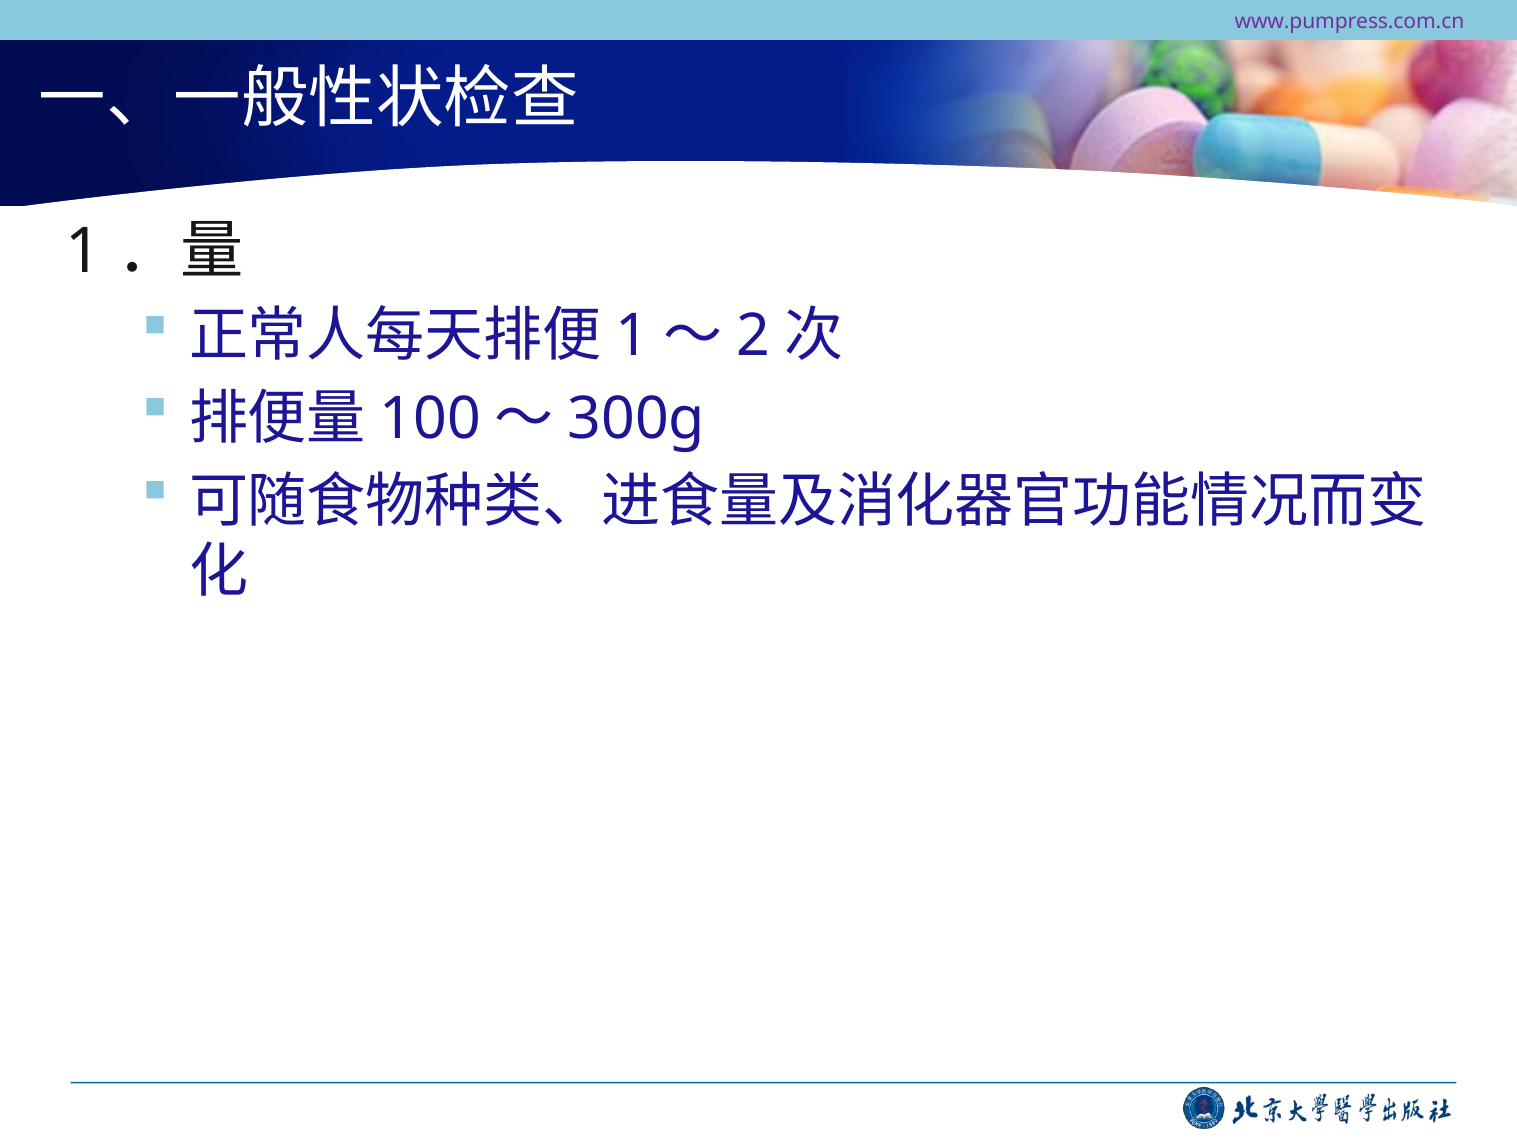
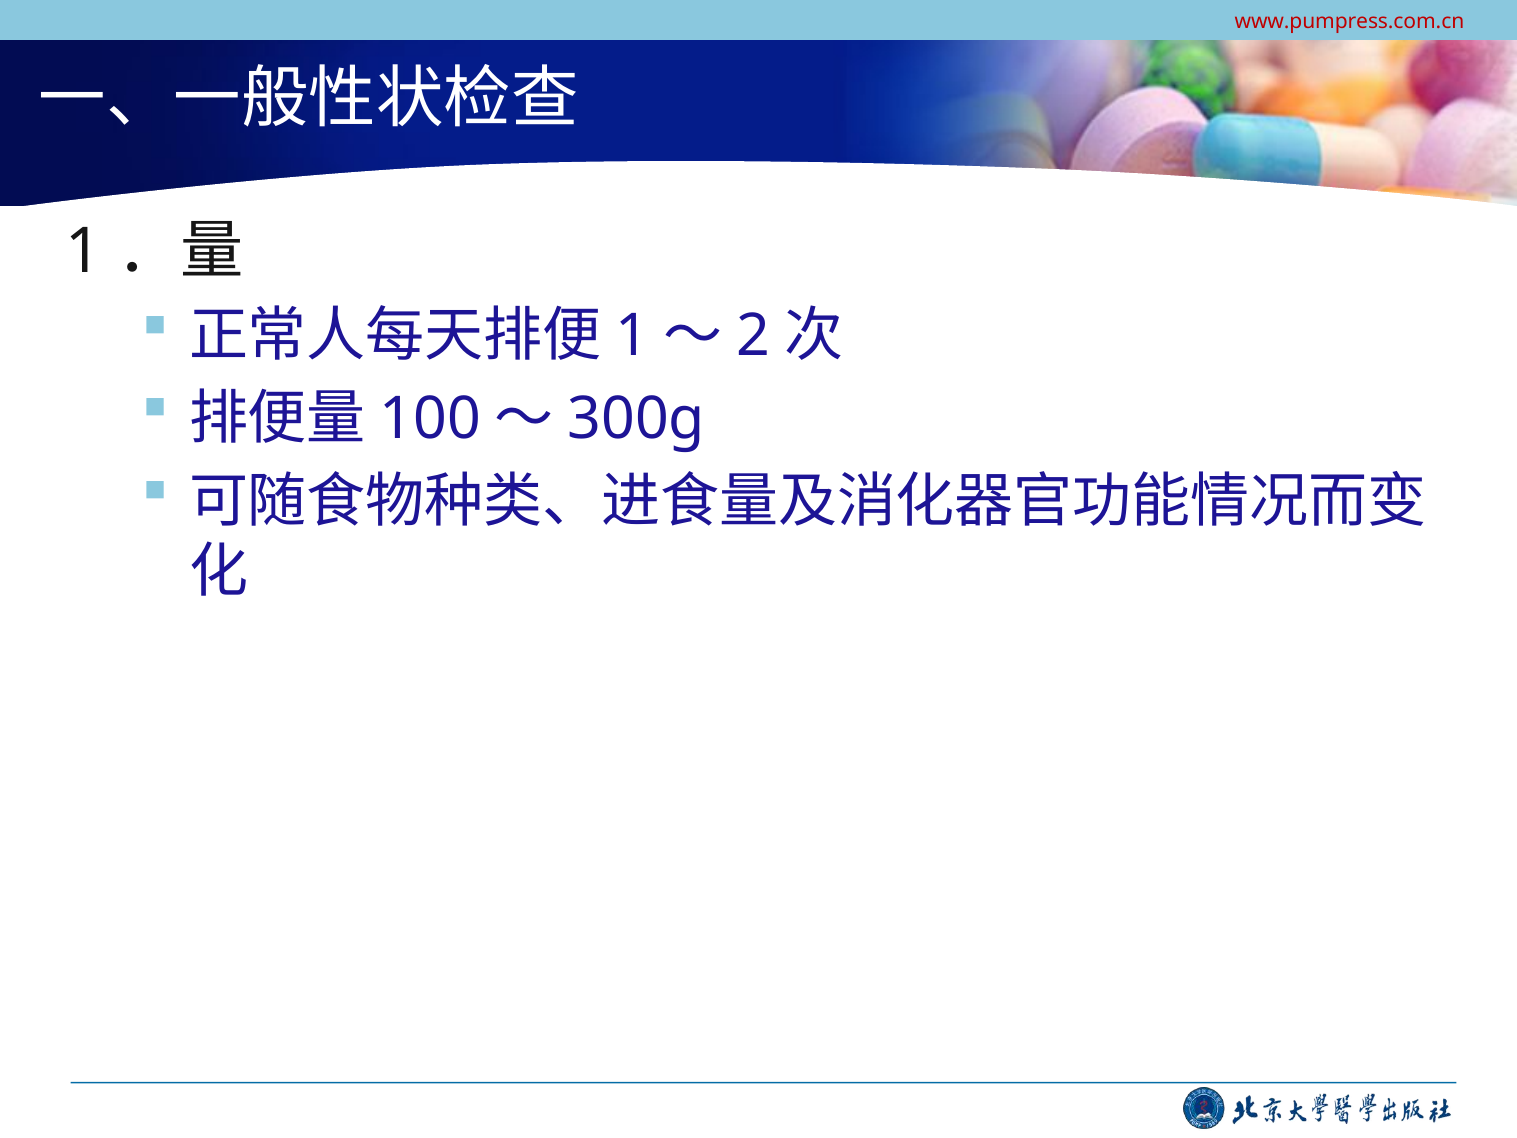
www.pumpress.com.cn colour: purple -> red
